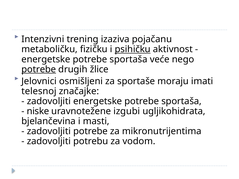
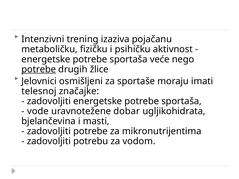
psihičku underline: present -> none
niske: niske -> vode
izgubi: izgubi -> dobar
